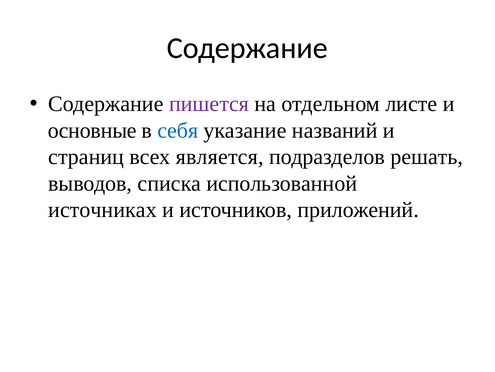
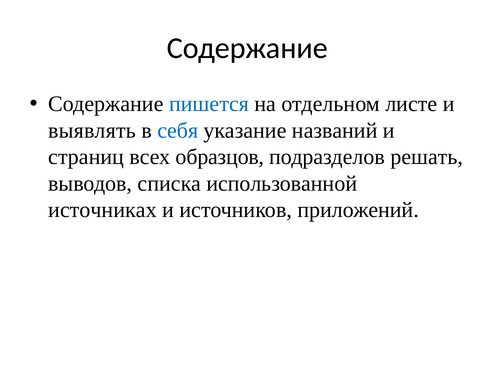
пишется colour: purple -> blue
основные: основные -> выявлять
является: является -> образцов
